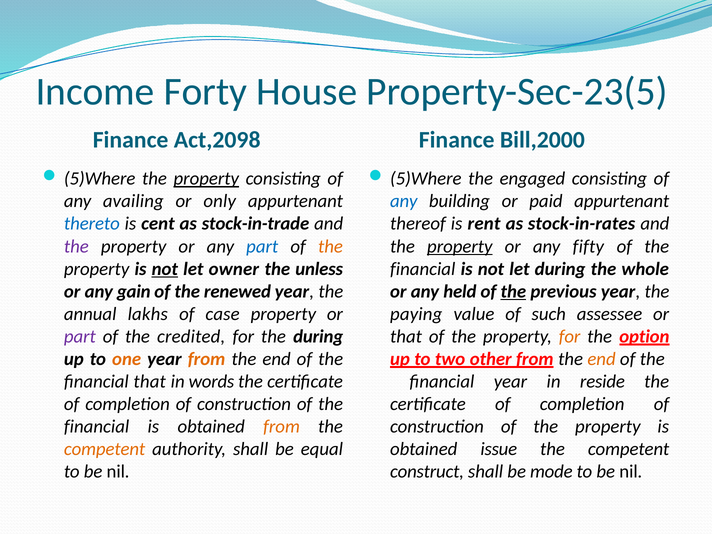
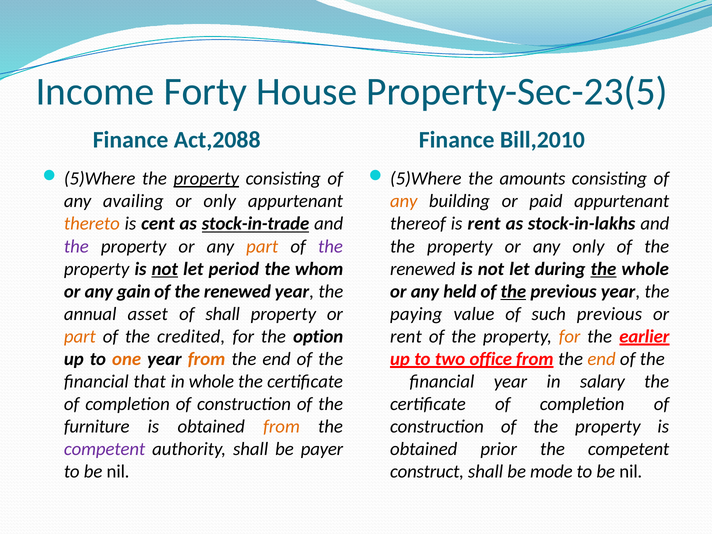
Act,2098: Act,2098 -> Act,2088
Bill,2000: Bill,2000 -> Bill,2010
engaged: engaged -> amounts
any at (404, 201) colour: blue -> orange
thereto colour: blue -> orange
stock-in-trade underline: none -> present
stock-in-rates: stock-in-rates -> stock-in-lakhs
part at (262, 246) colour: blue -> orange
the at (330, 246) colour: orange -> purple
property at (460, 246) underline: present -> none
any fifty: fifty -> only
owner: owner -> period
unless: unless -> whom
financial at (423, 269): financial -> renewed
the at (604, 269) underline: none -> present
lakhs: lakhs -> asset
of case: case -> shall
such assessee: assessee -> previous
part at (80, 336) colour: purple -> orange
the during: during -> option
that at (406, 336): that -> rent
option: option -> earlier
other: other -> office
in words: words -> whole
reside: reside -> salary
financial at (97, 427): financial -> furniture
competent at (105, 449) colour: orange -> purple
equal: equal -> payer
issue: issue -> prior
